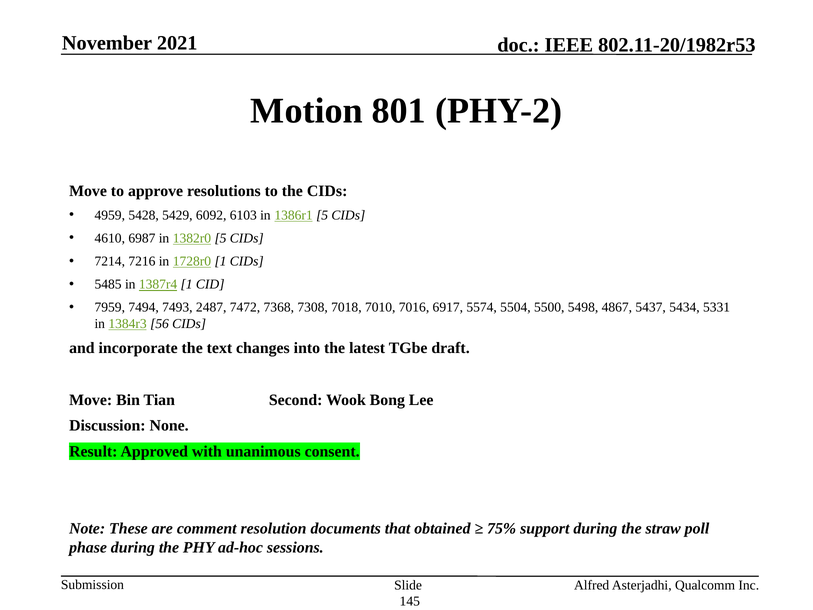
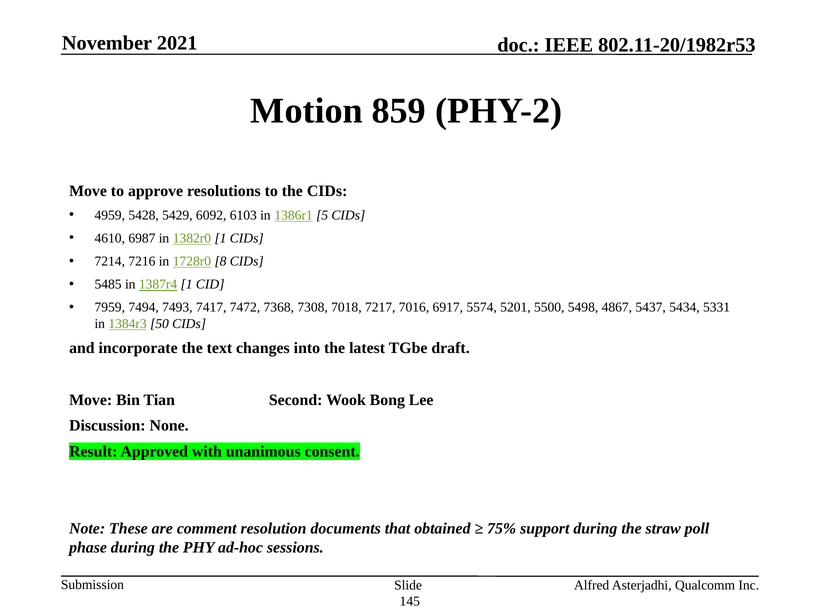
801: 801 -> 859
1382r0 5: 5 -> 1
1728r0 1: 1 -> 8
2487: 2487 -> 7417
7010: 7010 -> 7217
5504: 5504 -> 5201
56: 56 -> 50
